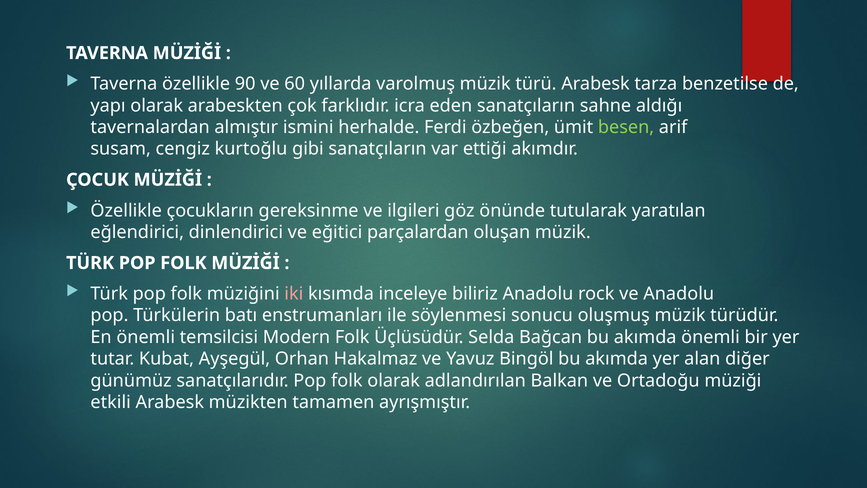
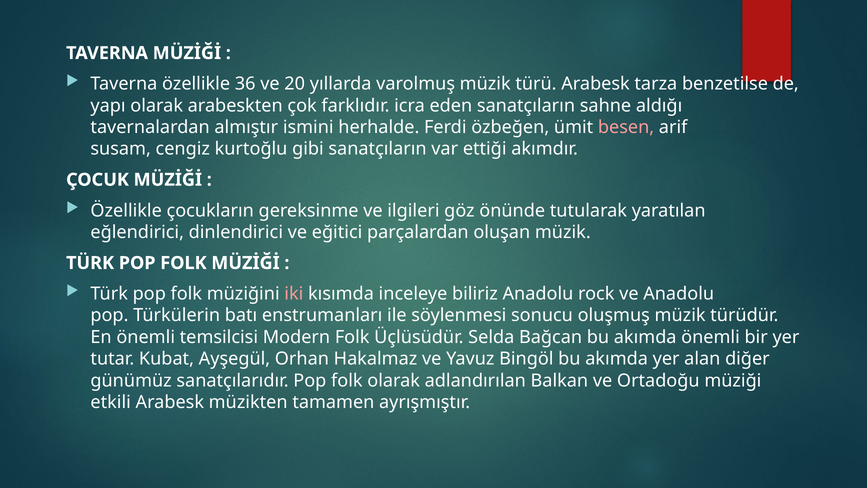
90: 90 -> 36
60: 60 -> 20
besen colour: light green -> pink
